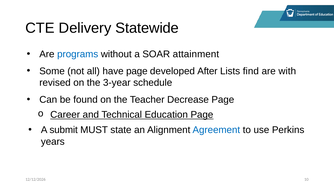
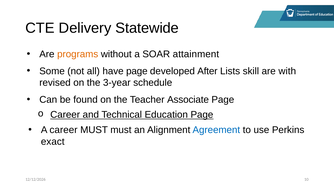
programs colour: blue -> orange
find: find -> skill
Decrease: Decrease -> Associate
A submit: submit -> career
MUST state: state -> must
years: years -> exact
